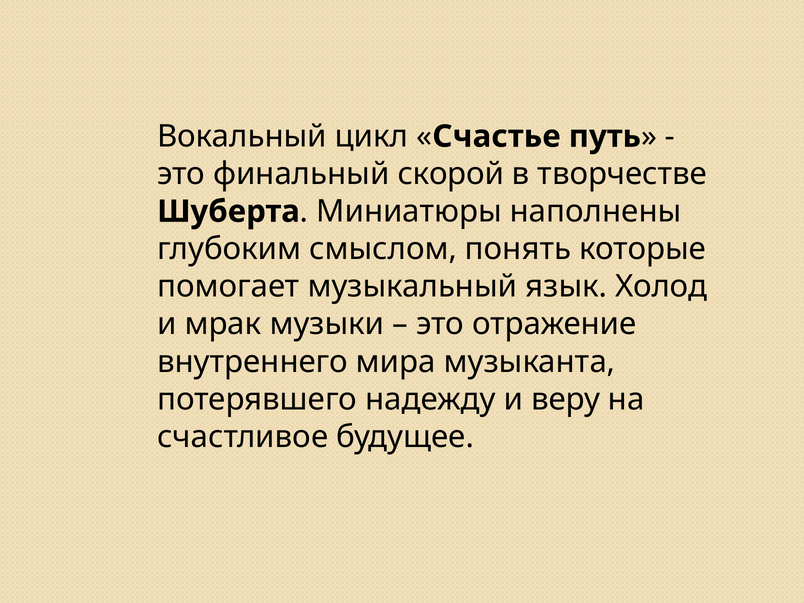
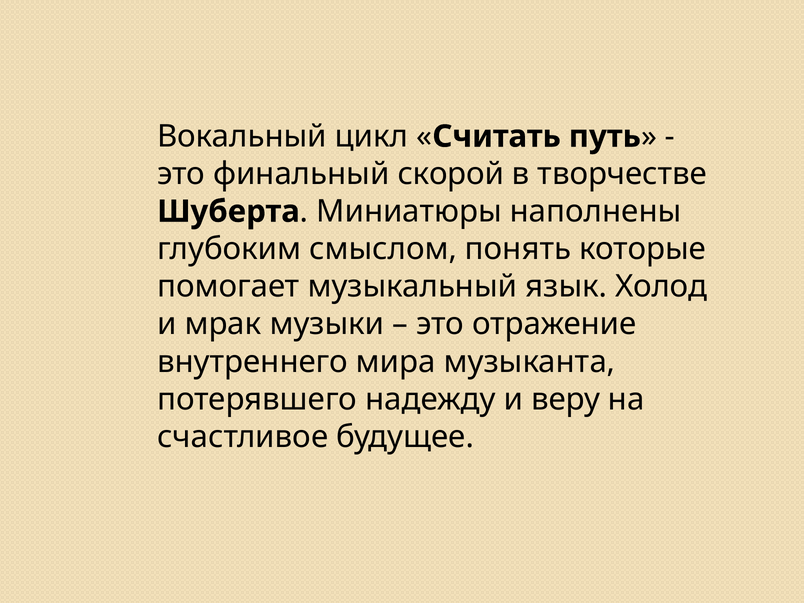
Счастье: Счастье -> Считать
